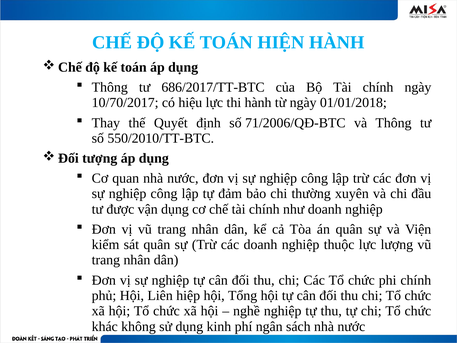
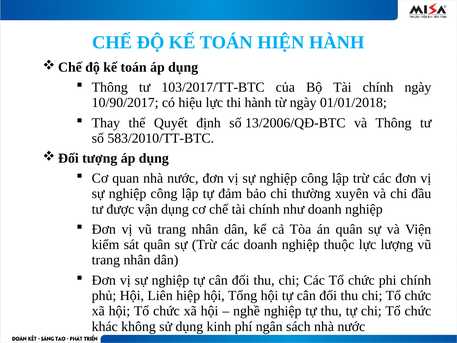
686/2017/TT-BTC: 686/2017/TT-BTC -> 103/2017/TT-BTC
10/70/2017: 10/70/2017 -> 10/90/2017
71/2006/QĐ-BTC: 71/2006/QĐ-BTC -> 13/2006/QĐ-BTC
550/2010/TT-BTC: 550/2010/TT-BTC -> 583/2010/TT-BTC
